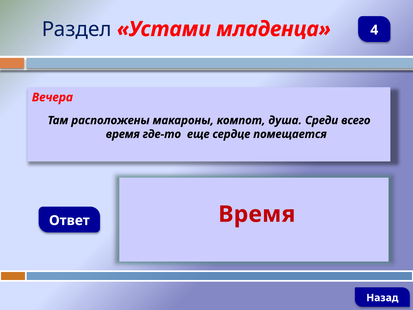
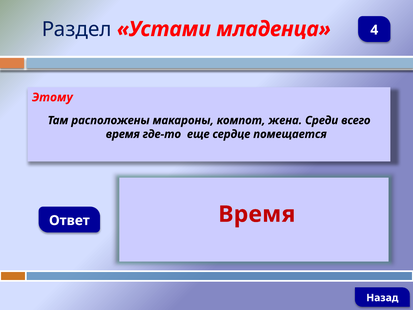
Вечера: Вечера -> Этому
душа: душа -> жена
